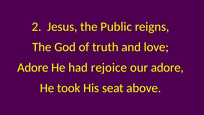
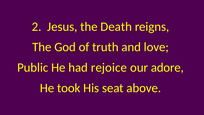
Public: Public -> Death
Adore at (33, 67): Adore -> Public
